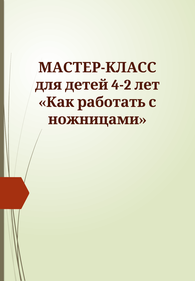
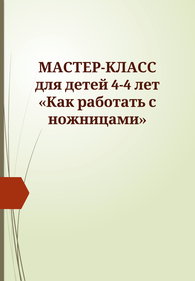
4-2: 4-2 -> 4-4
